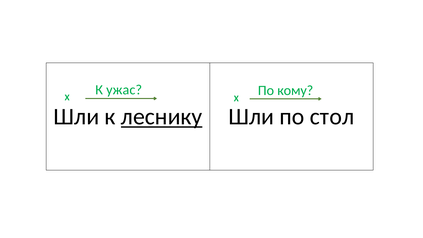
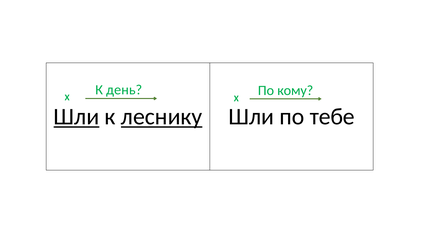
ужас: ужас -> день
Шли at (76, 117) underline: none -> present
стол: стол -> тебе
